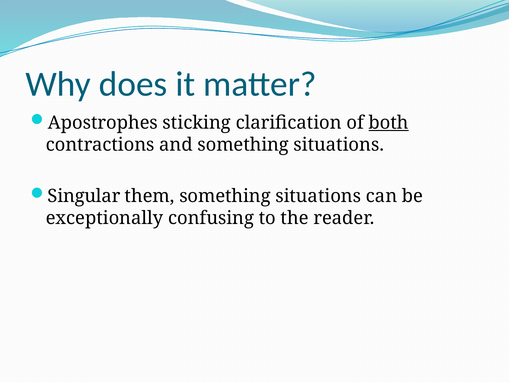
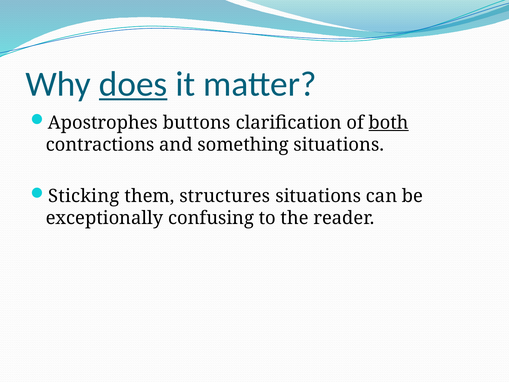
does underline: none -> present
sticking: sticking -> buttons
Singular: Singular -> Sticking
them something: something -> structures
